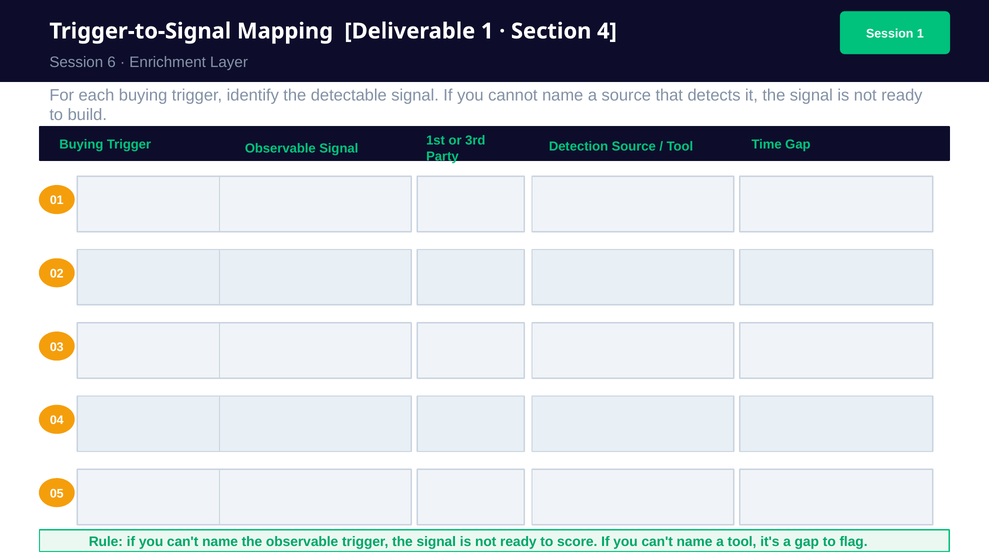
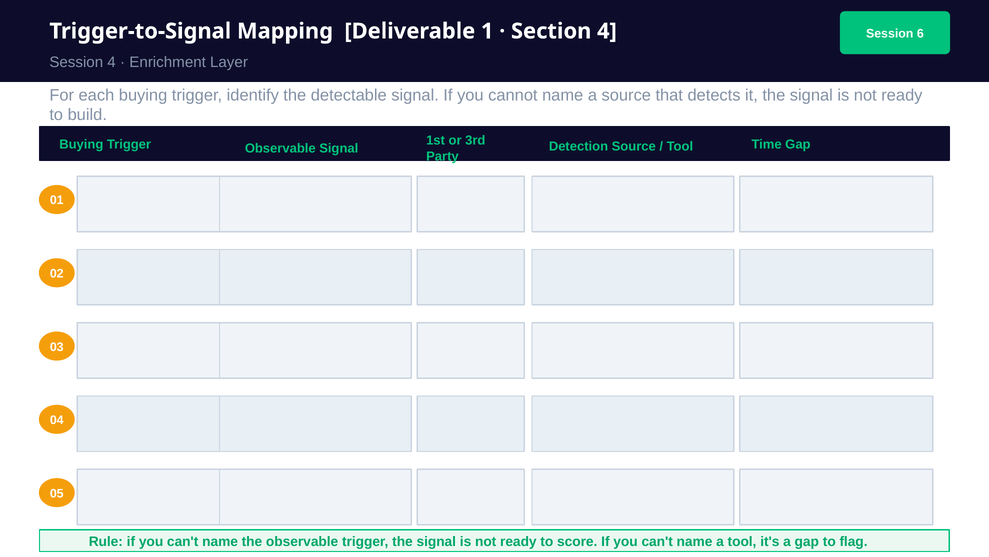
Session 1: 1 -> 6
Session 6: 6 -> 4
